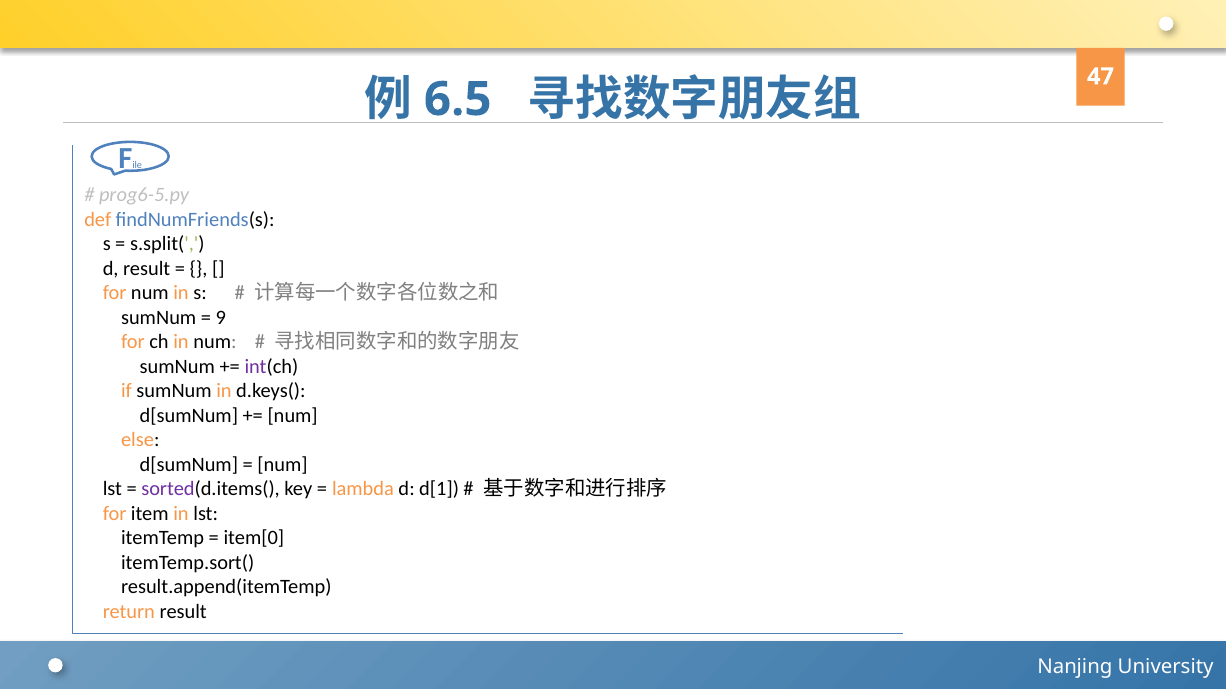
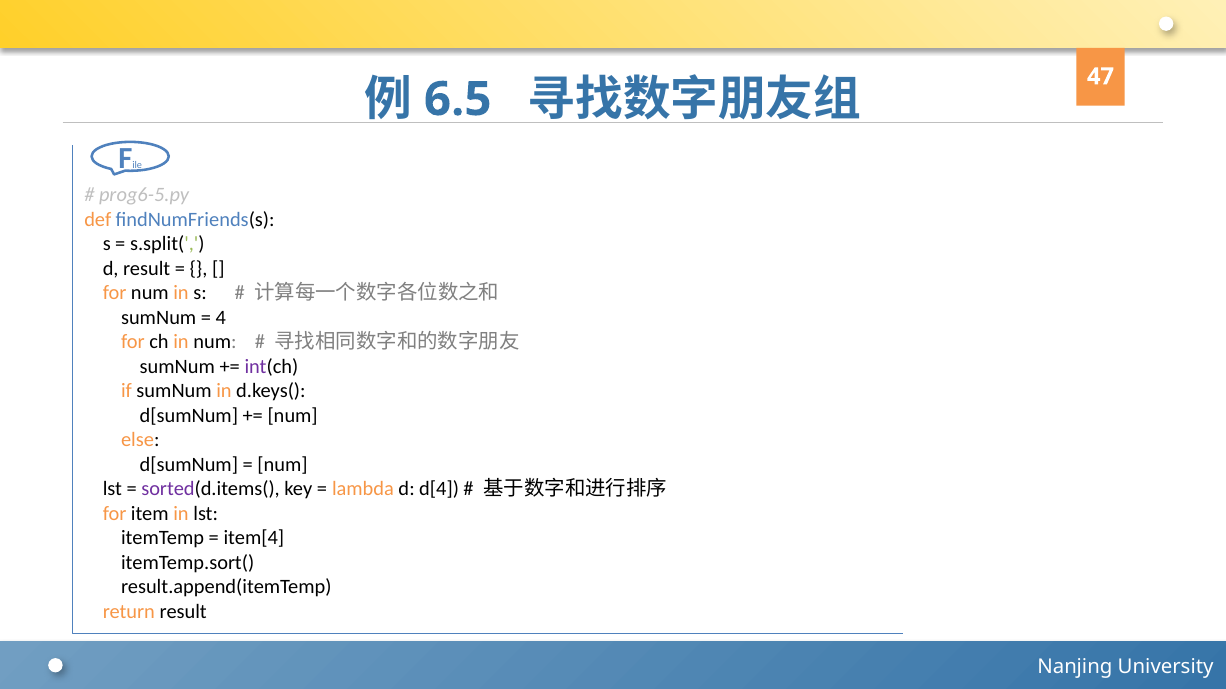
9: 9 -> 4
d[1: d[1 -> d[4
item[0: item[0 -> item[4
